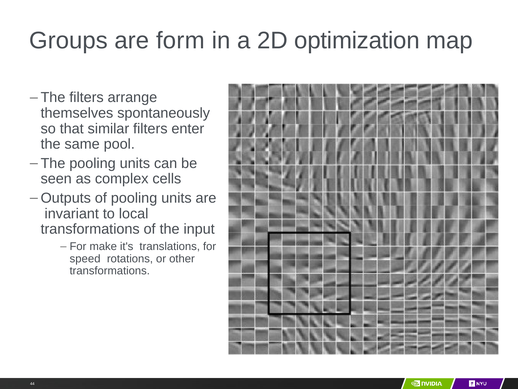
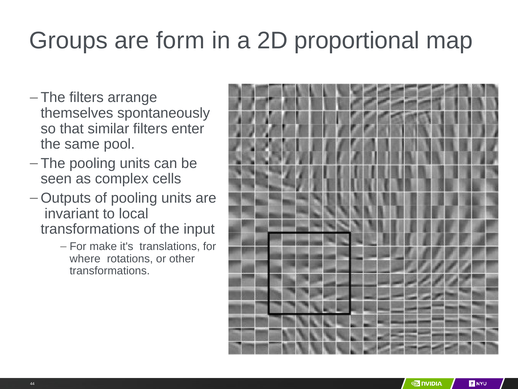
optimization: optimization -> proportional
speed: speed -> where
